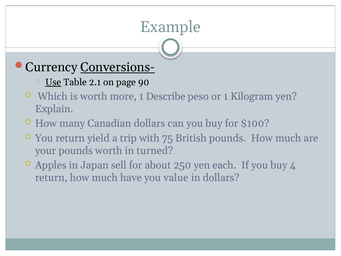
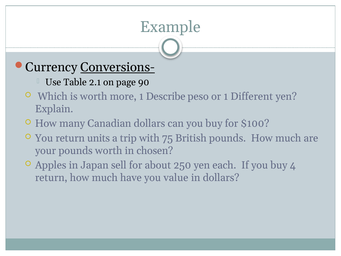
Use underline: present -> none
Kilogram: Kilogram -> Different
yield: yield -> units
turned: turned -> chosen
